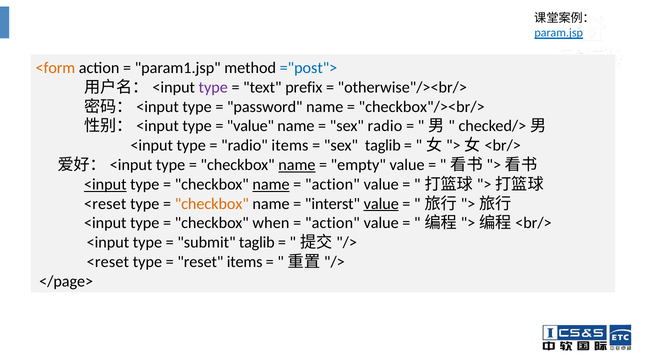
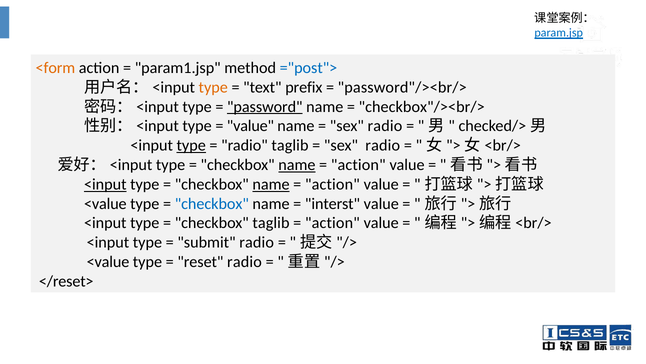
type at (213, 87) colour: purple -> orange
otherwise"/><br/>: otherwise"/><br/> -> password"/><br/>
password underline: none -> present
type at (191, 145) underline: none -> present
radio items: items -> taglib
taglib at (383, 145): taglib -> radio
empty at (358, 165): empty -> action
<reset at (105, 203): <reset -> <value
checkbox at (212, 203) colour: orange -> blue
value at (381, 203) underline: present -> none
checkbox when: when -> taglib
submit taglib: taglib -> radio
<reset at (108, 262): <reset -> <value
reset items: items -> radio
</page>: </page> -> </reset>
